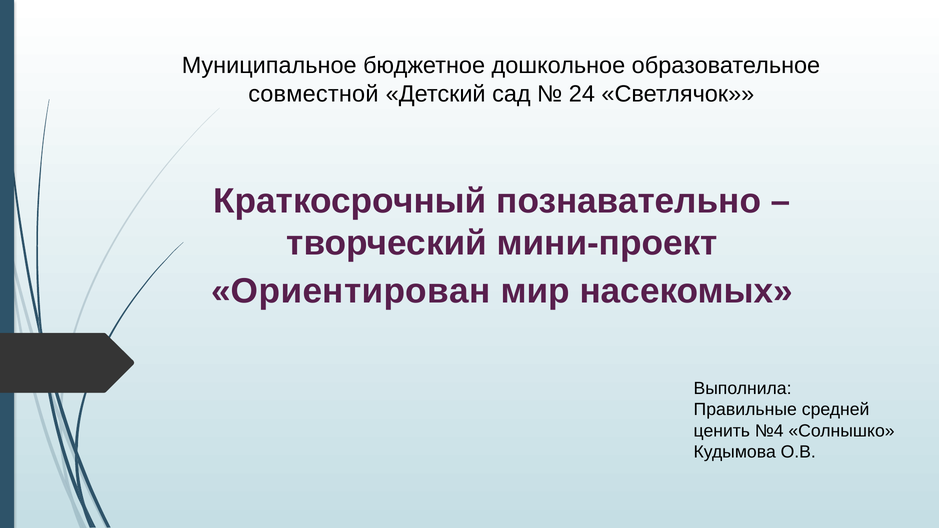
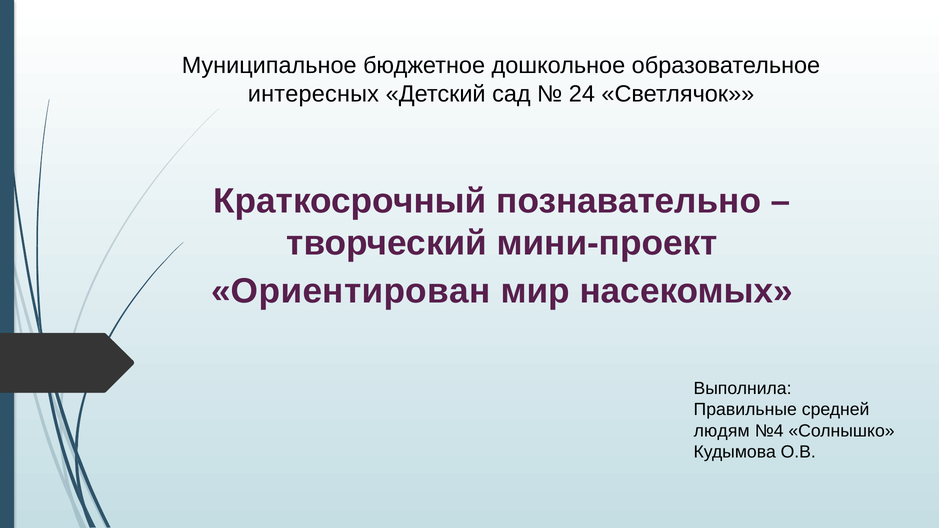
совместной: совместной -> интересных
ценить: ценить -> людям
